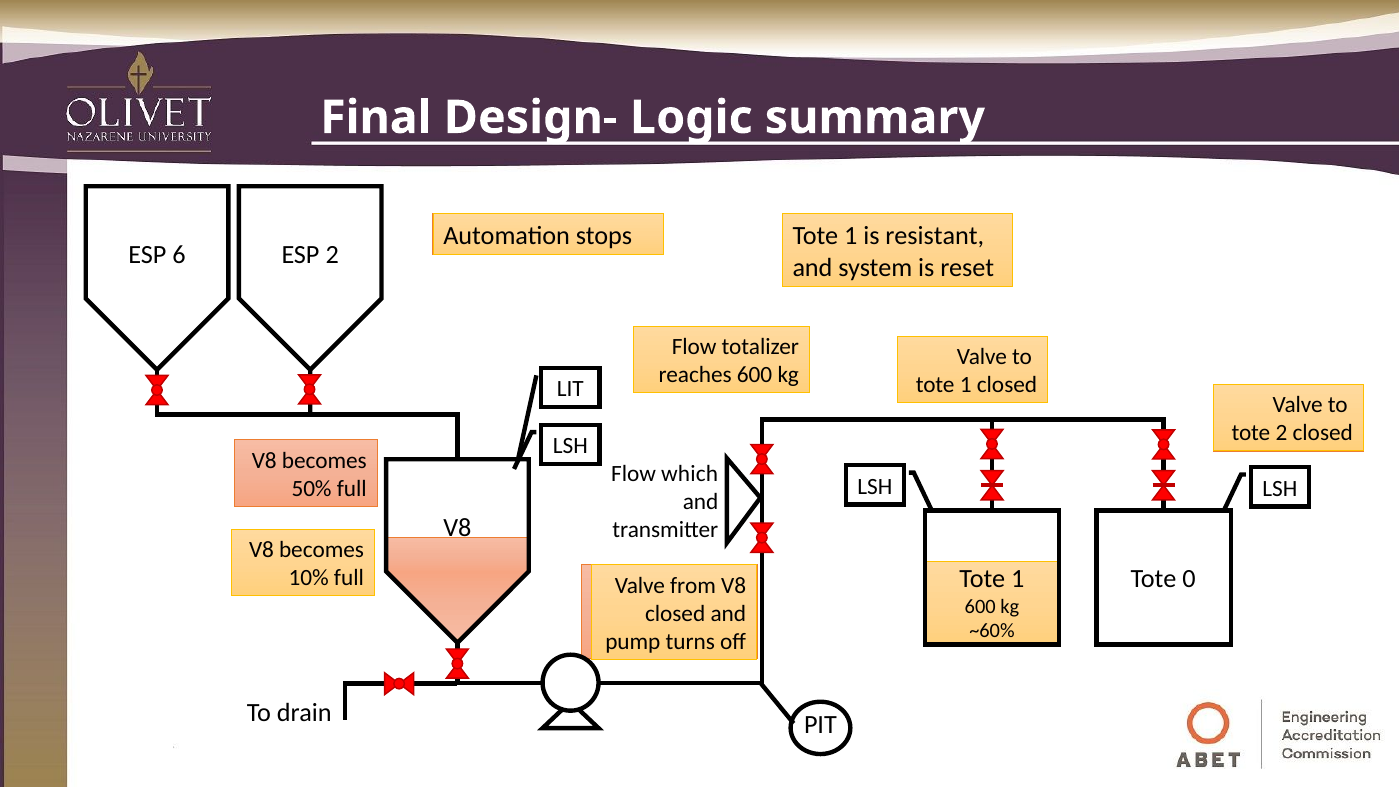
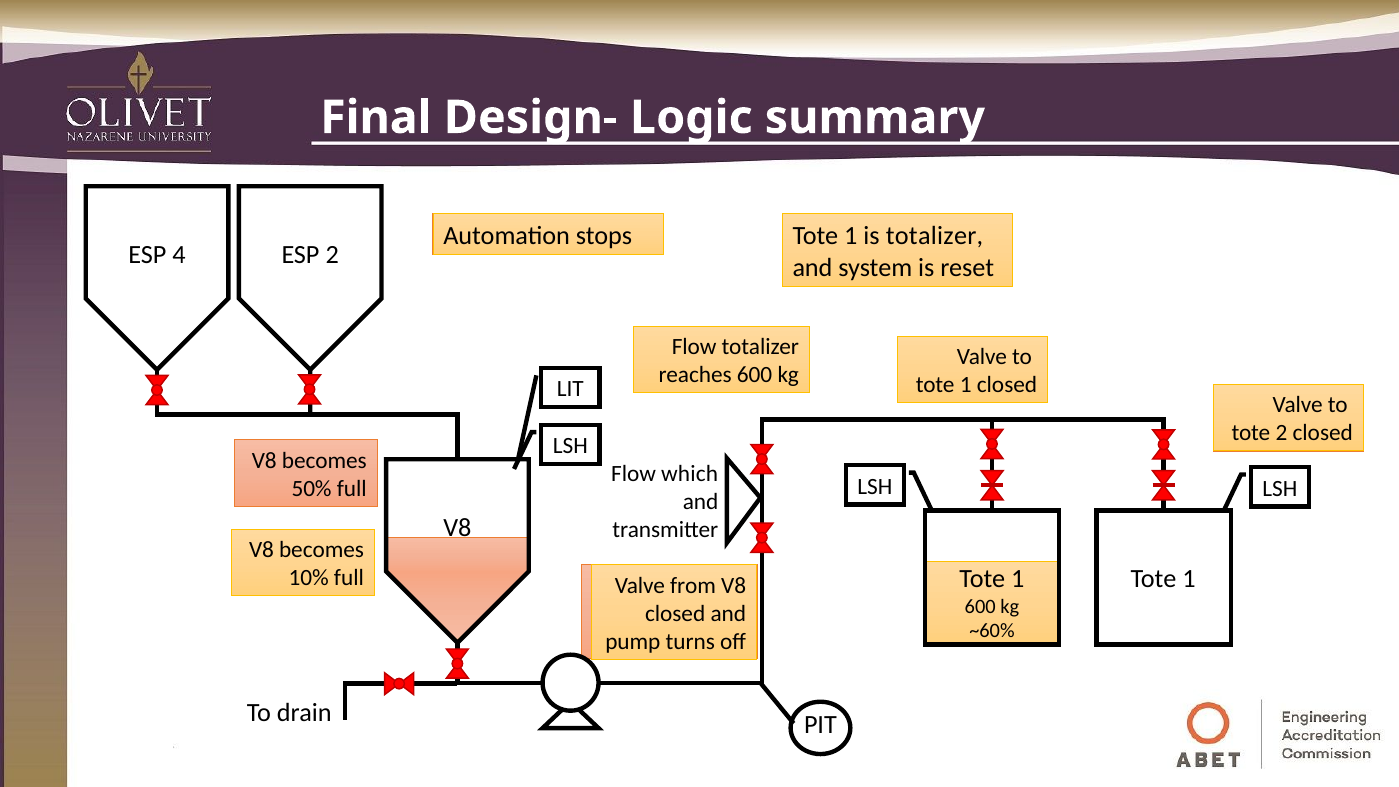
is resistant: resistant -> totalizer
6: 6 -> 4
1 Tote 0: 0 -> 1
